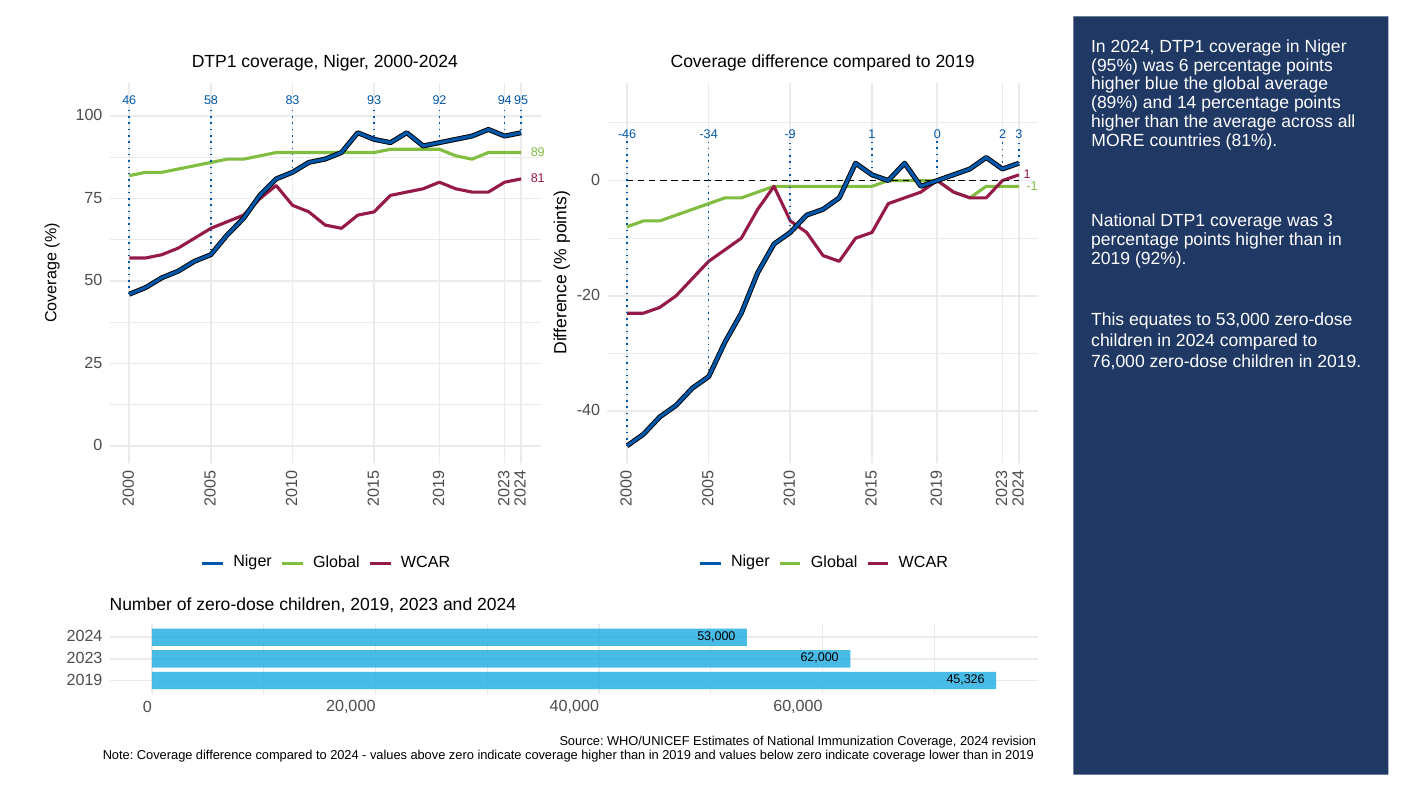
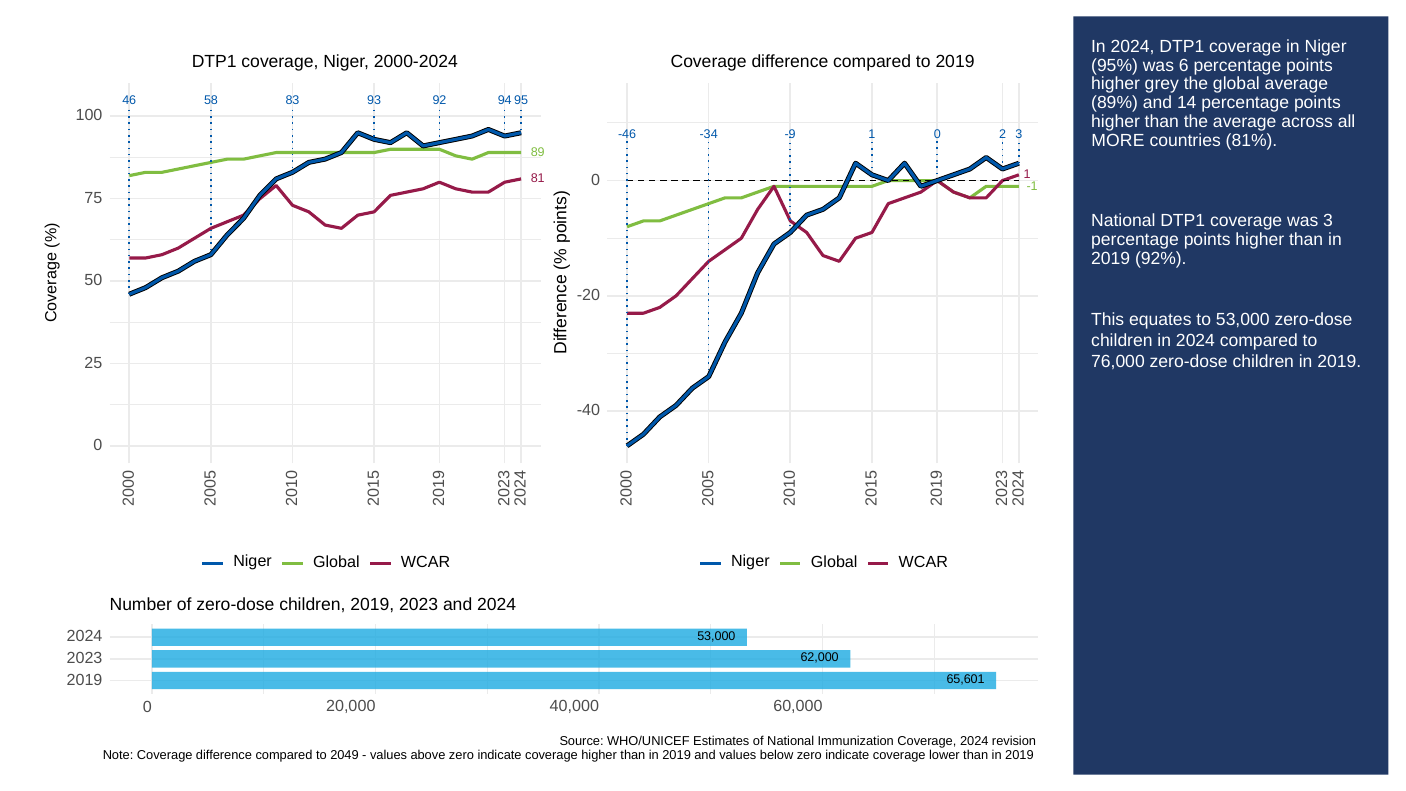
blue: blue -> grey
45,326: 45,326 -> 65,601
to 2024: 2024 -> 2049
